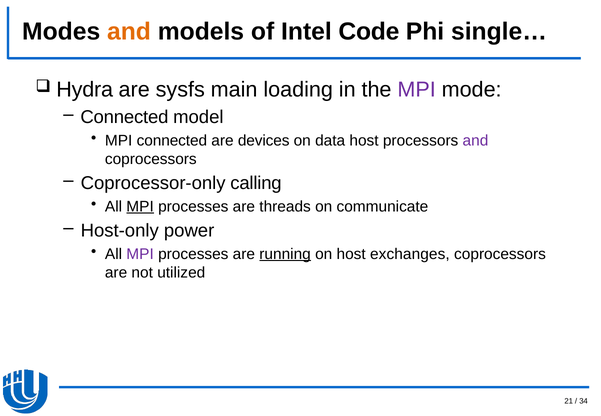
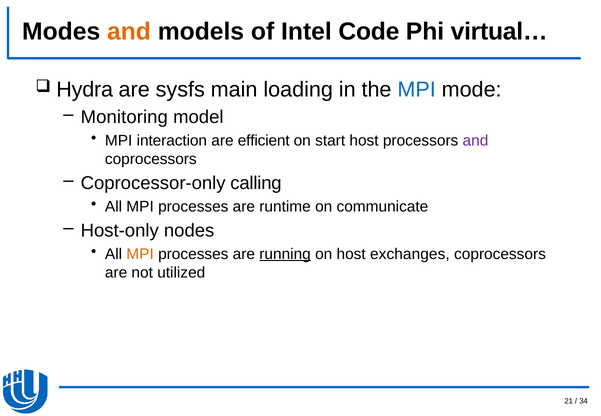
single…: single… -> virtual…
MPI at (417, 90) colour: purple -> blue
Connected at (124, 117): Connected -> Monitoring
MPI connected: connected -> interaction
devices: devices -> efficient
data: data -> start
MPI at (140, 207) underline: present -> none
threads: threads -> runtime
power: power -> nodes
MPI at (140, 254) colour: purple -> orange
